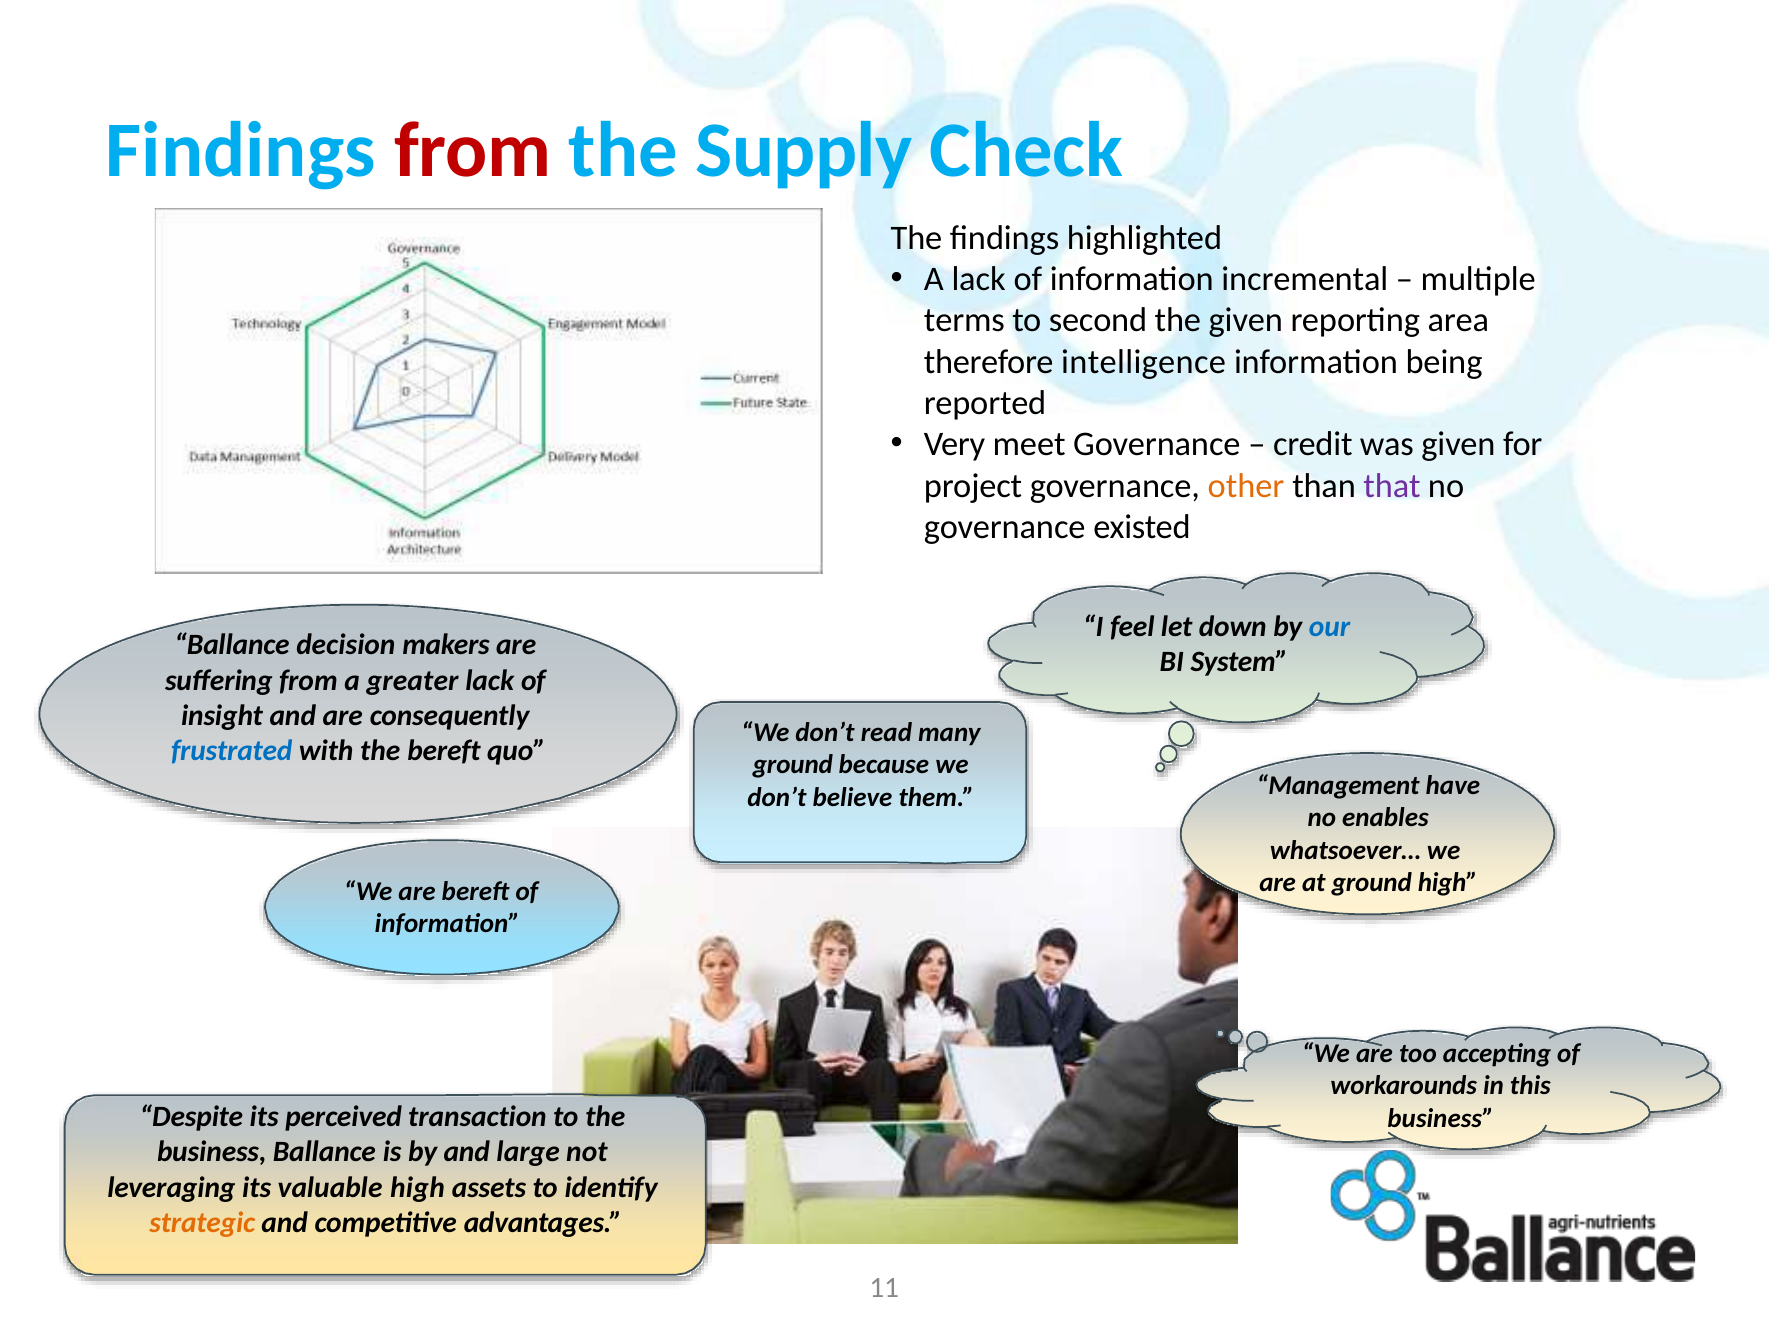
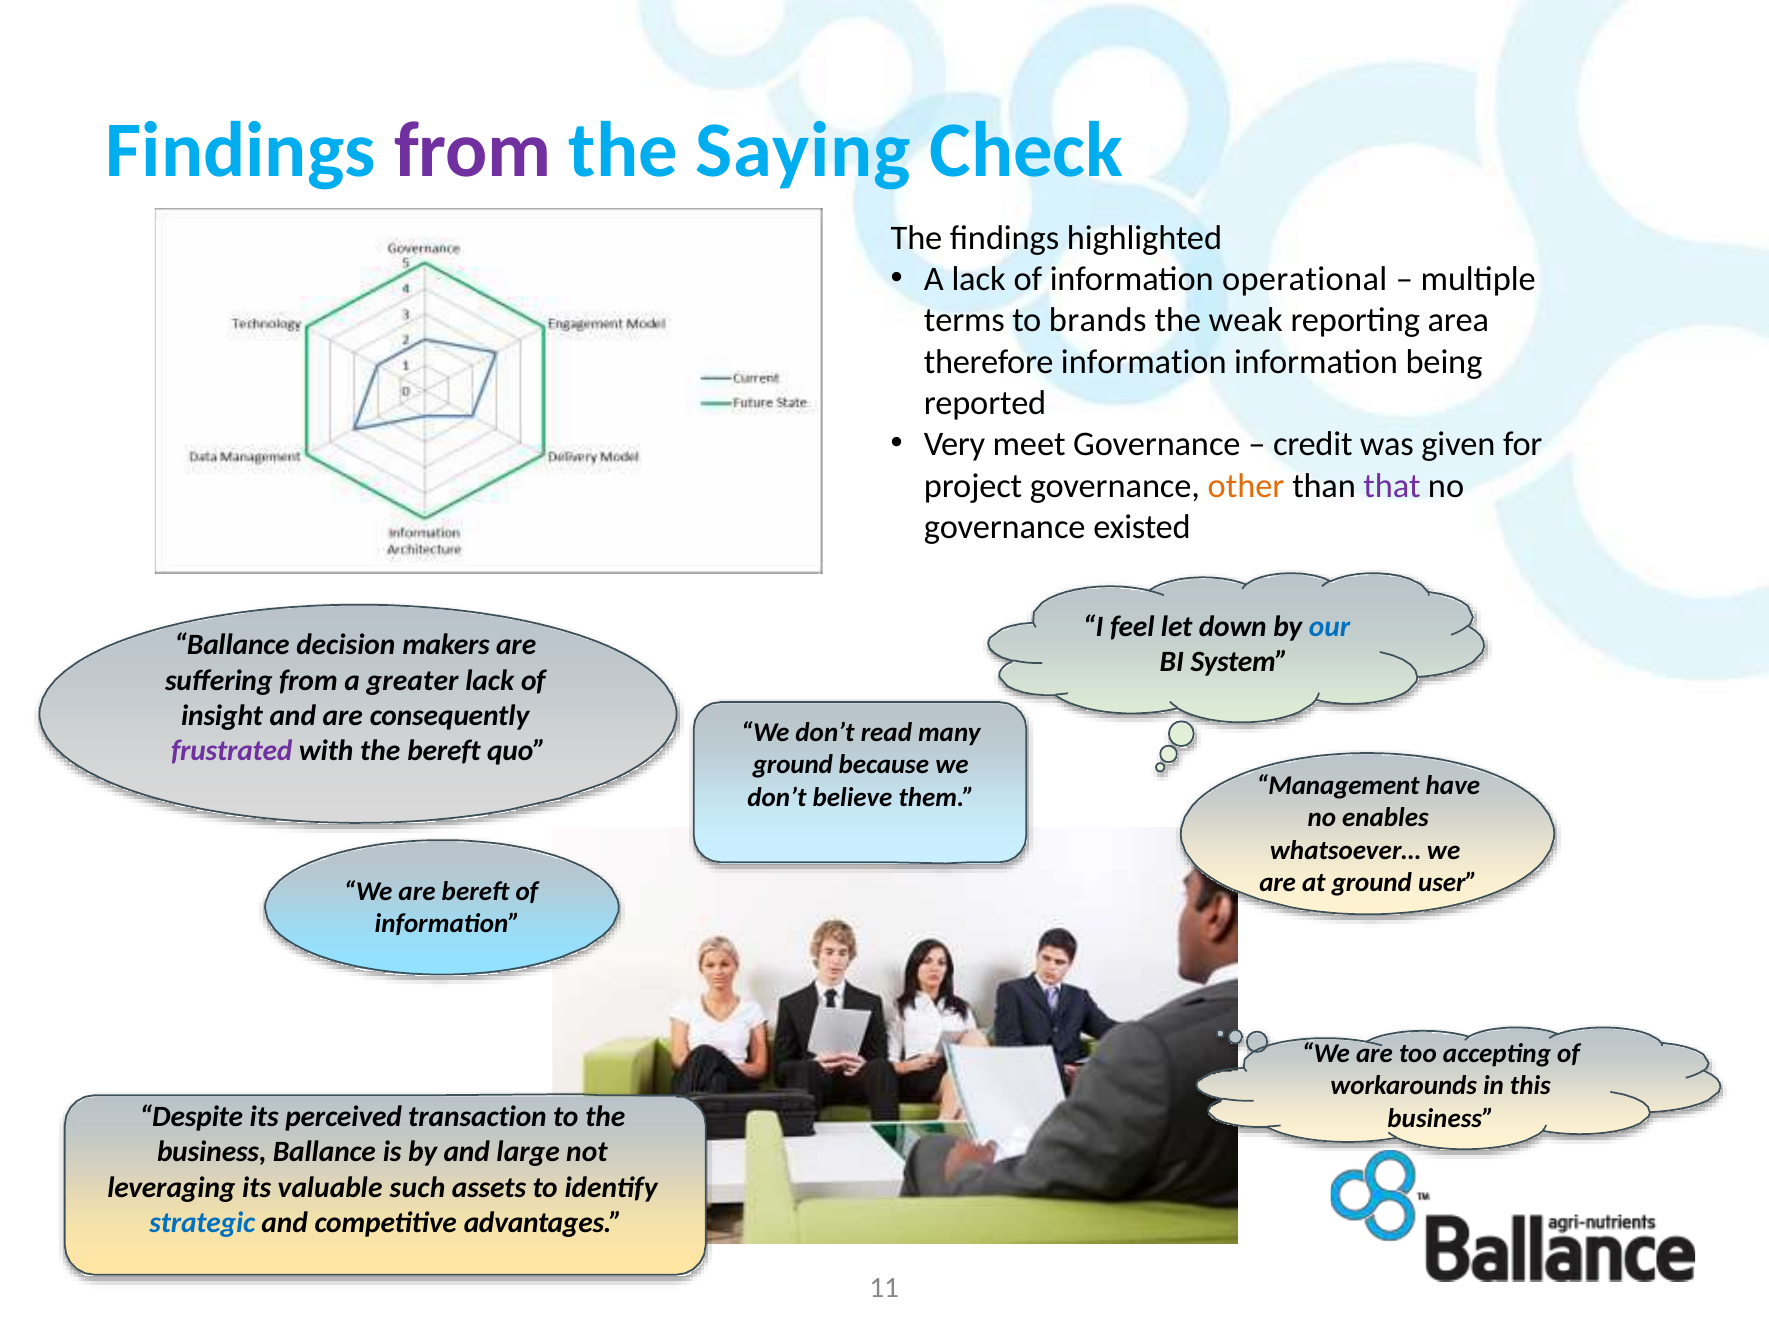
from at (473, 150) colour: red -> purple
Supply: Supply -> Saying
incremental: incremental -> operational
second: second -> brands
the given: given -> weak
therefore intelligence: intelligence -> information
frustrated colour: blue -> purple
ground high: high -> user
valuable high: high -> such
strategic colour: orange -> blue
